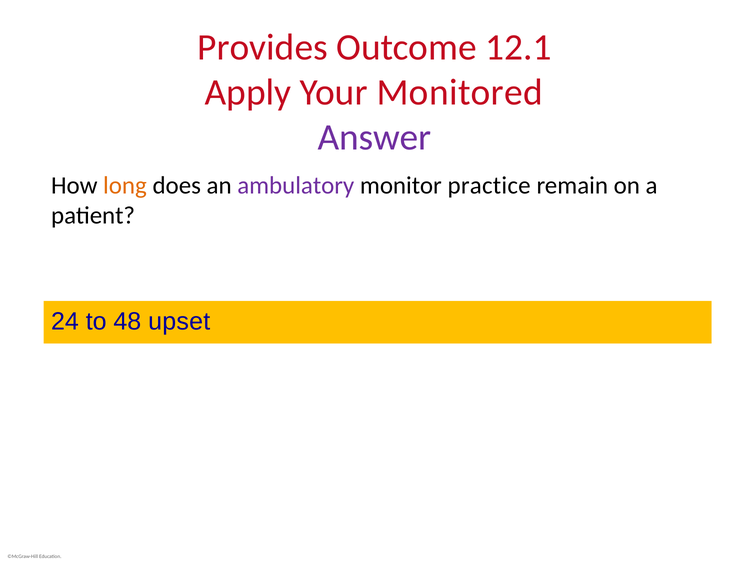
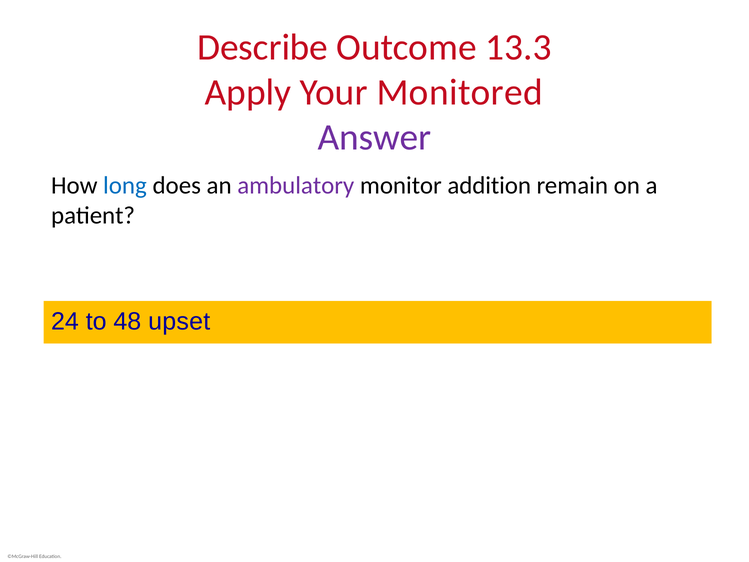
Provides: Provides -> Describe
12.1: 12.1 -> 13.3
long colour: orange -> blue
practice: practice -> addition
